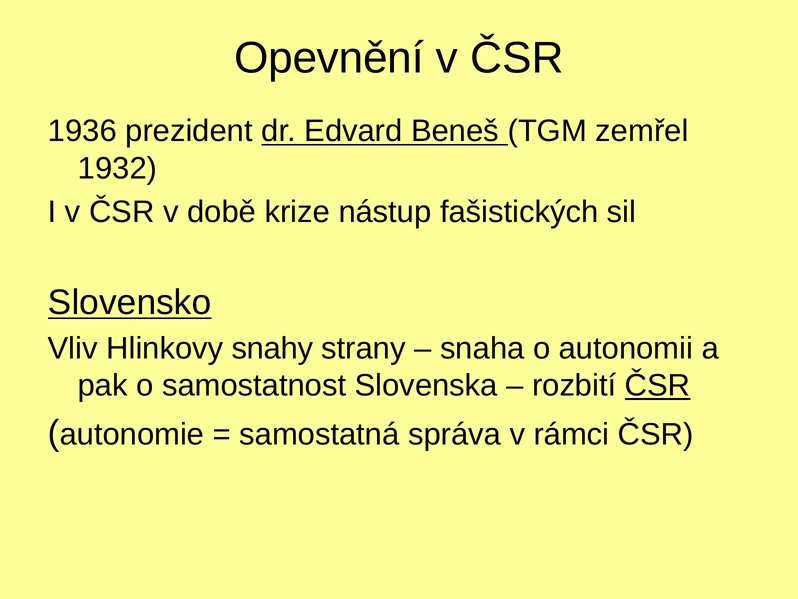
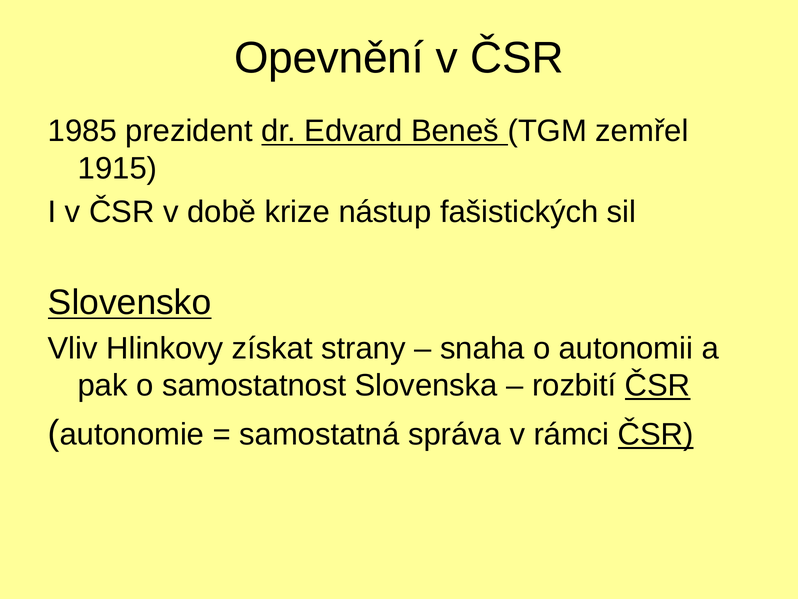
1936: 1936 -> 1985
1932: 1932 -> 1915
snahy: snahy -> získat
ČSR at (656, 434) underline: none -> present
